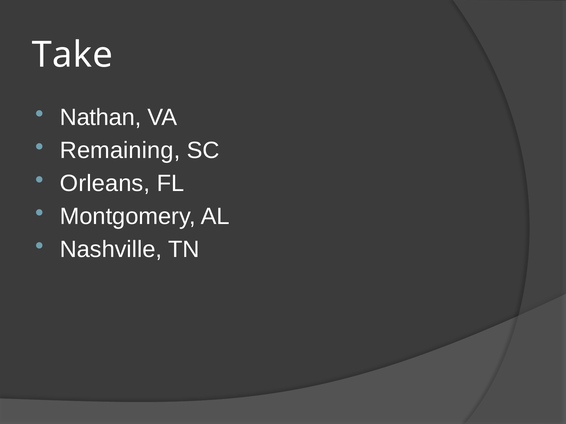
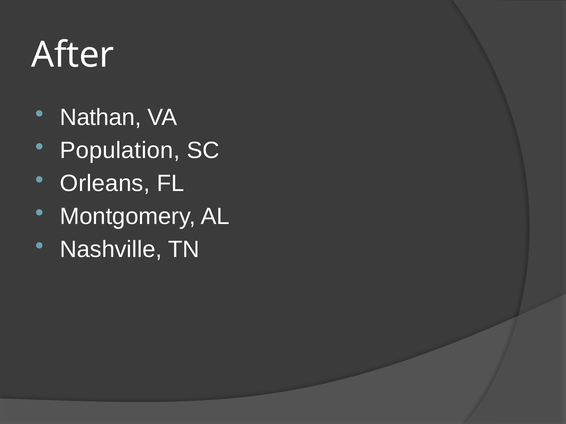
Take: Take -> After
Remaining: Remaining -> Population
